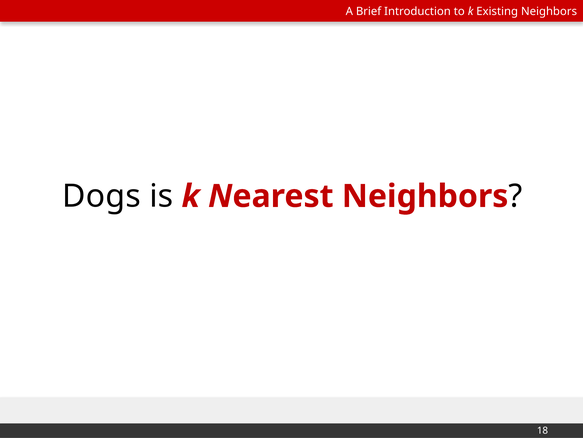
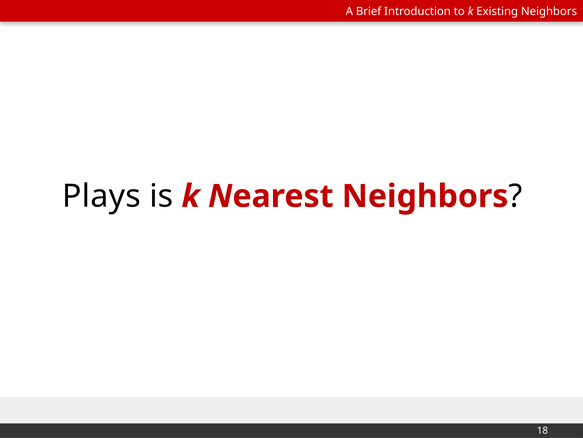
Dogs: Dogs -> Plays
